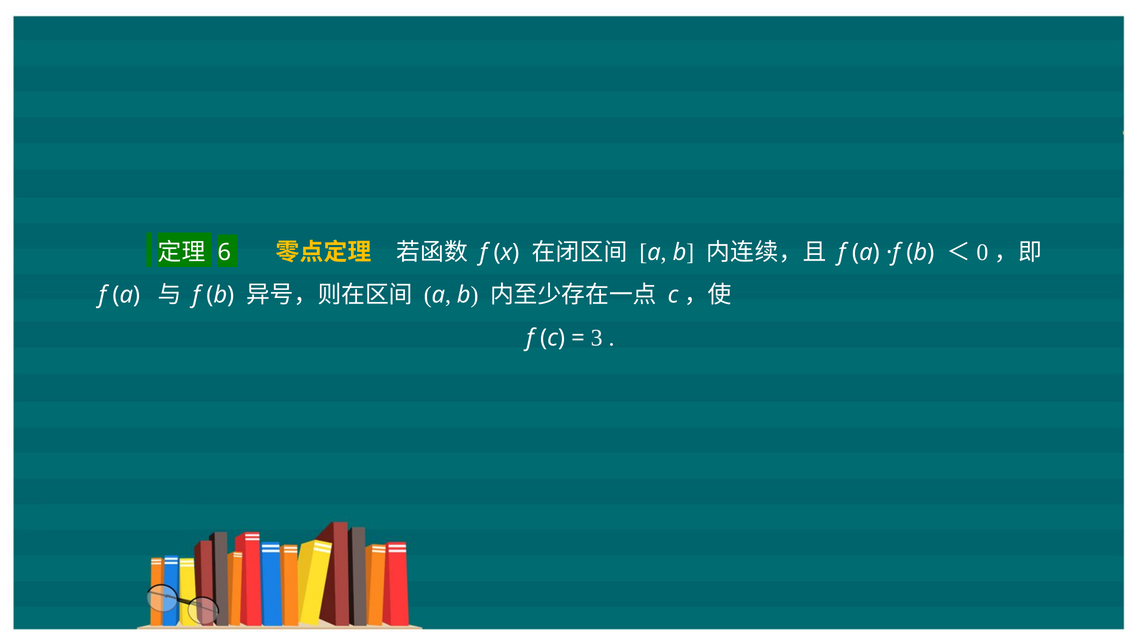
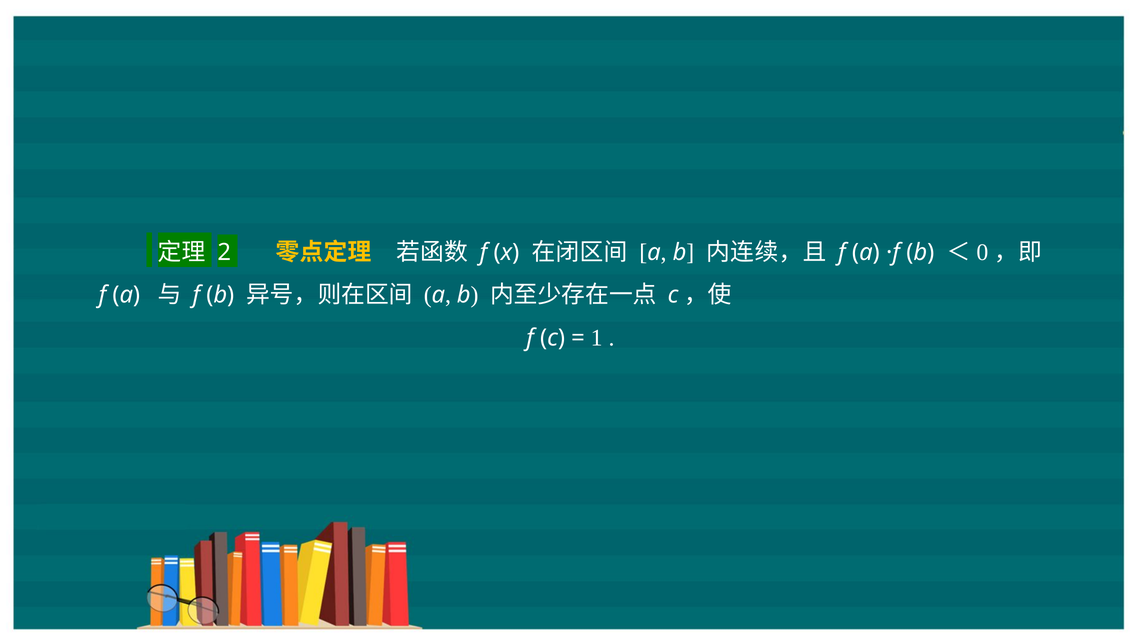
6: 6 -> 2
3: 3 -> 1
